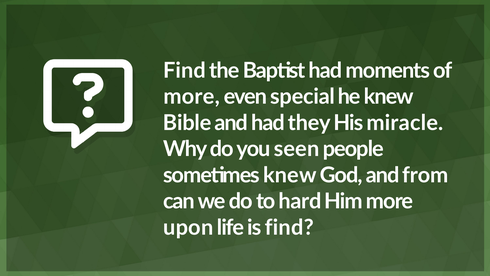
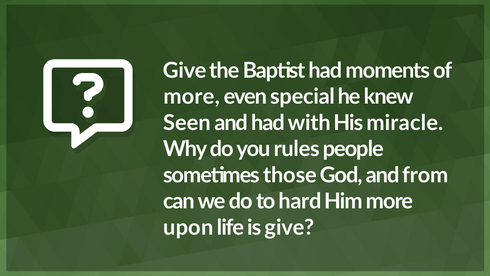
Find at (185, 70): Find -> Give
Bible: Bible -> Seen
they: they -> with
seen: seen -> rules
sometimes knew: knew -> those
is find: find -> give
